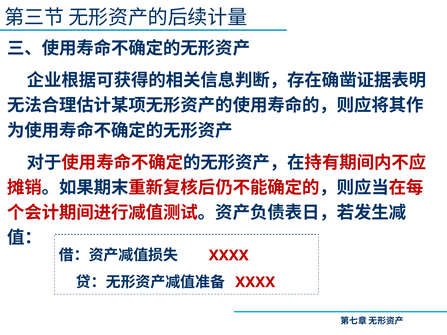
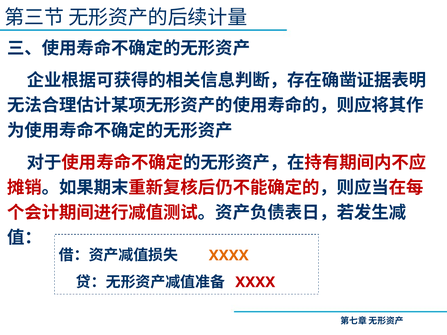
XXXX at (229, 256) colour: red -> orange
